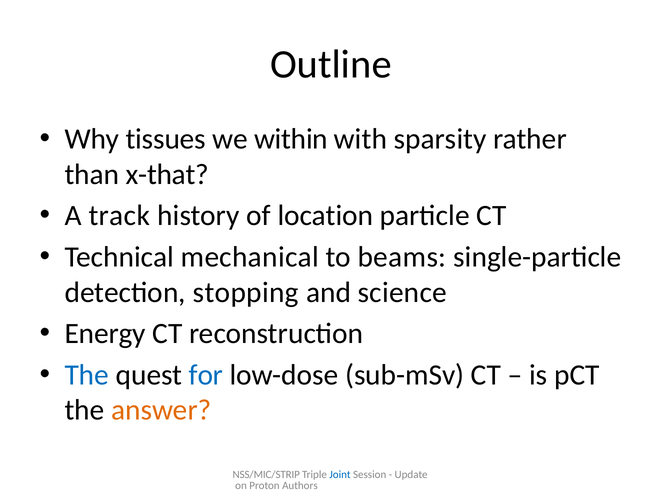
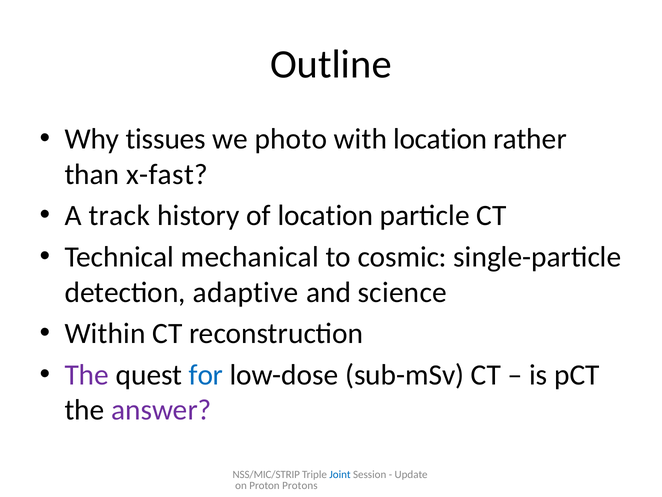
within: within -> photo
with sparsity: sparsity -> location
x-that: x-that -> x-fast
beams: beams -> cosmic
stopping: stopping -> adaptive
Energy: Energy -> Within
The at (87, 375) colour: blue -> purple
answer colour: orange -> purple
Authors: Authors -> Protons
